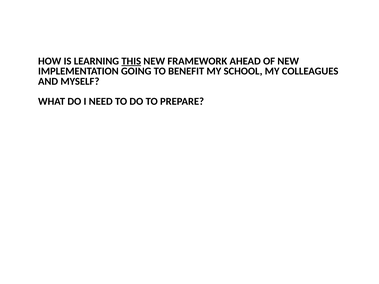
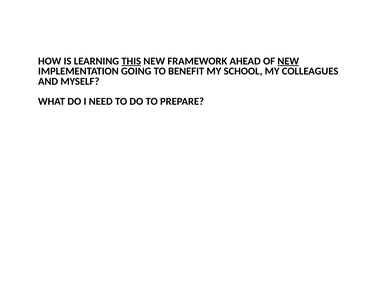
NEW at (288, 61) underline: none -> present
